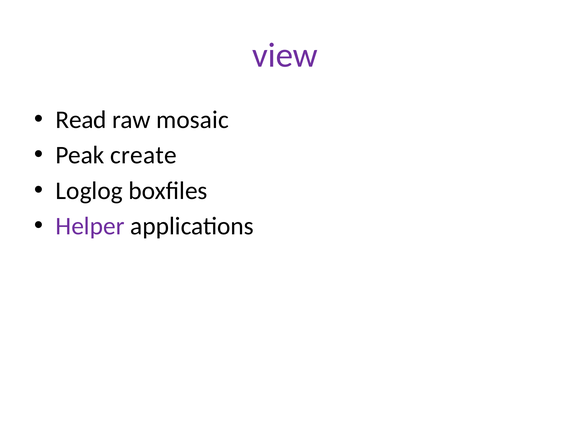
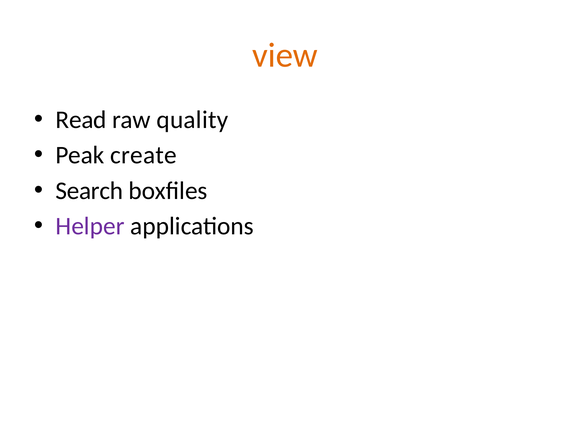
view colour: purple -> orange
mosaic: mosaic -> quality
Loglog: Loglog -> Search
